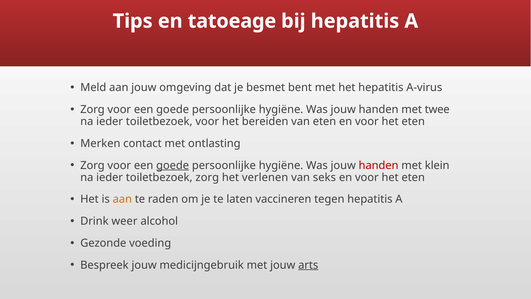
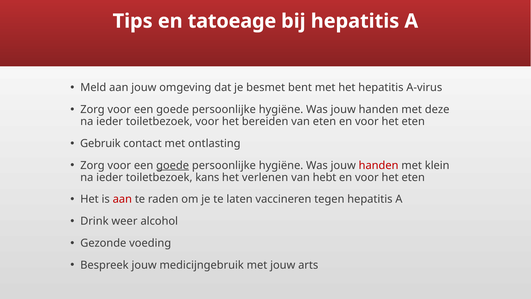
twee: twee -> deze
Merken: Merken -> Gebruik
toiletbezoek zorg: zorg -> kans
seks: seks -> hebt
aan at (122, 199) colour: orange -> red
arts underline: present -> none
